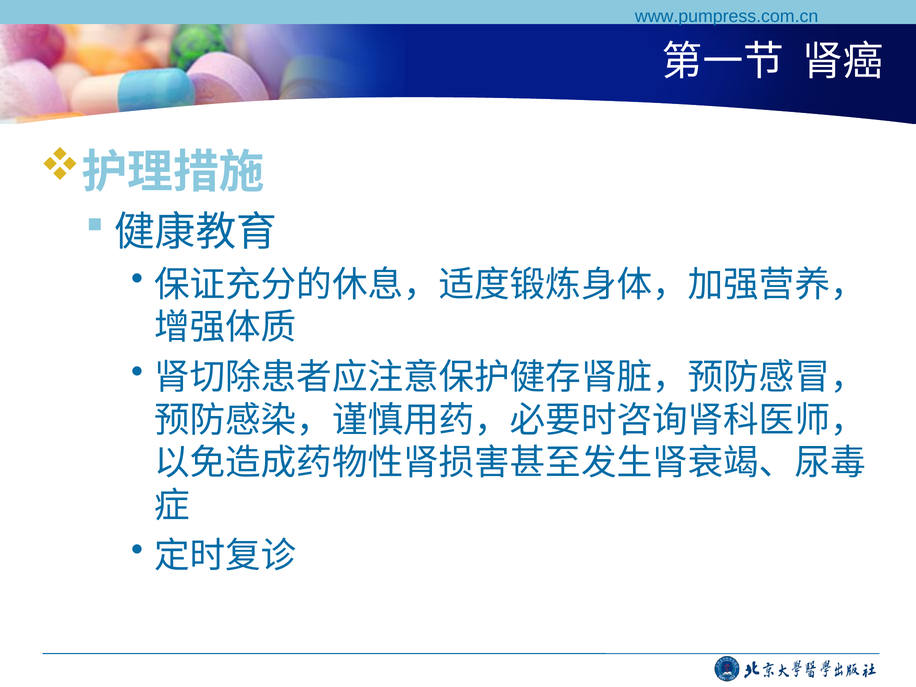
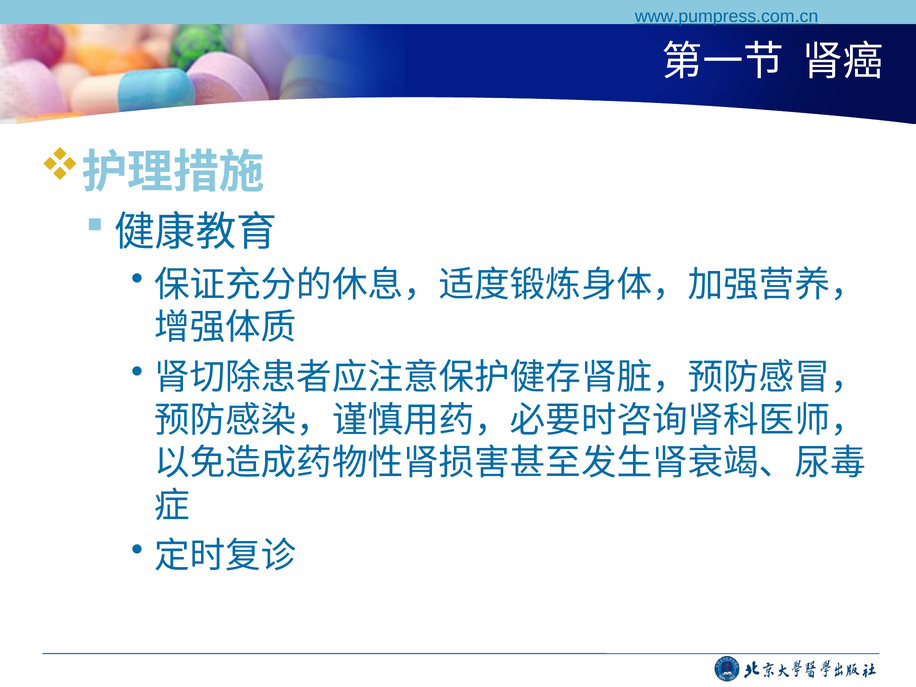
www.pumpress.com.cn underline: none -> present
